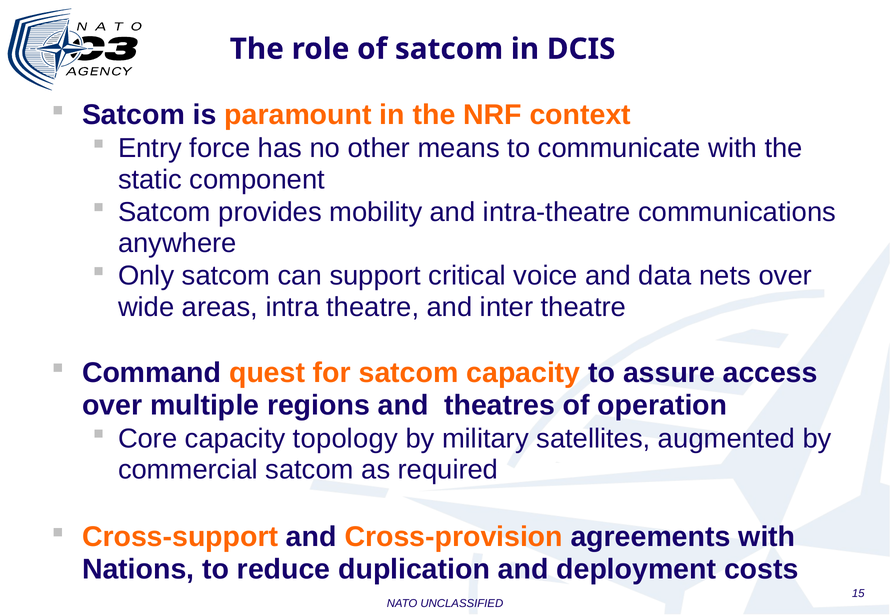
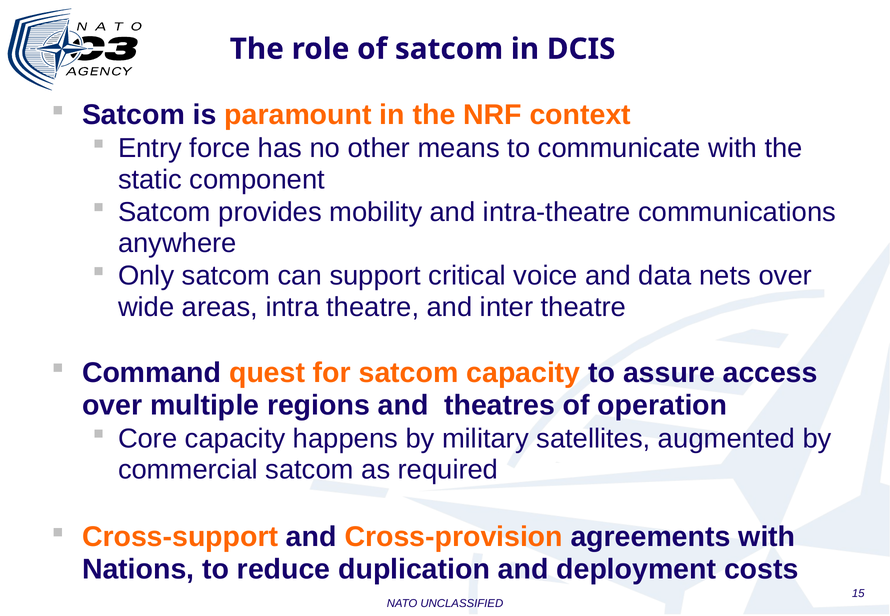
topology: topology -> happens
